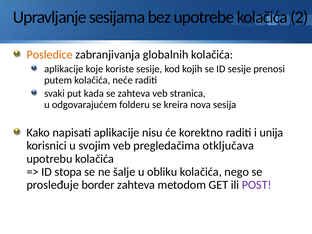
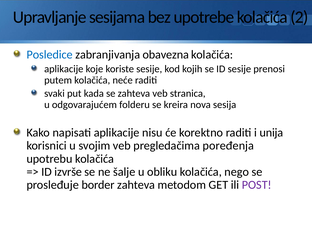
Posledice colour: orange -> blue
globalnih: globalnih -> obavezna
otključava: otključava -> poređenja
stopa: stopa -> izvrše
